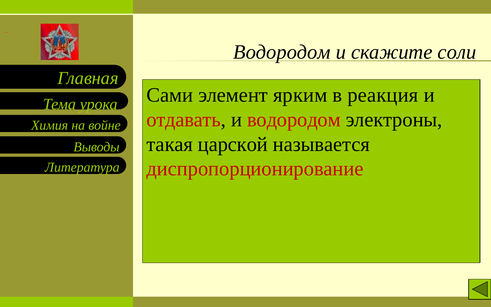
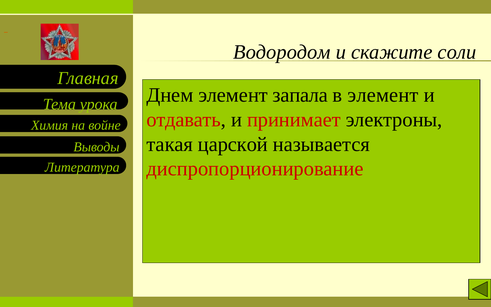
Сами: Сами -> Днем
ярким: ярким -> запала
в реакция: реакция -> элемент
и водородом: водородом -> принимает
